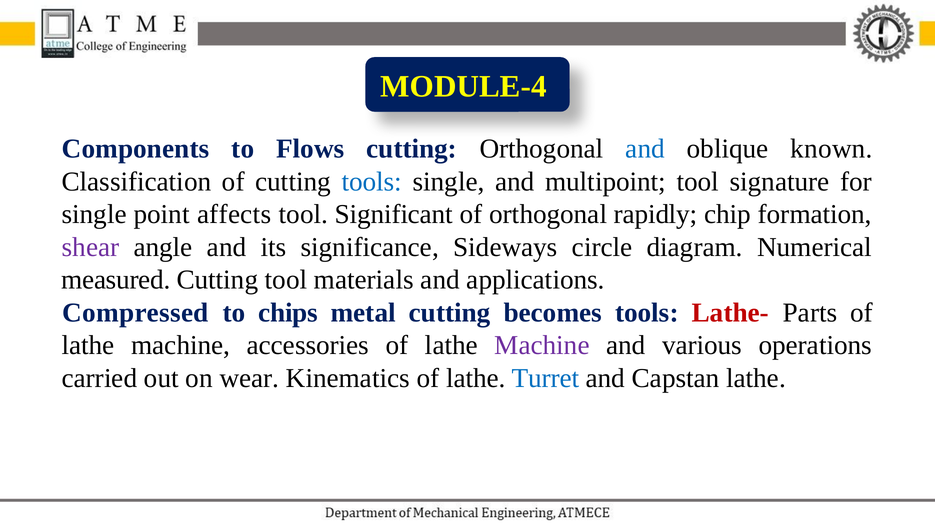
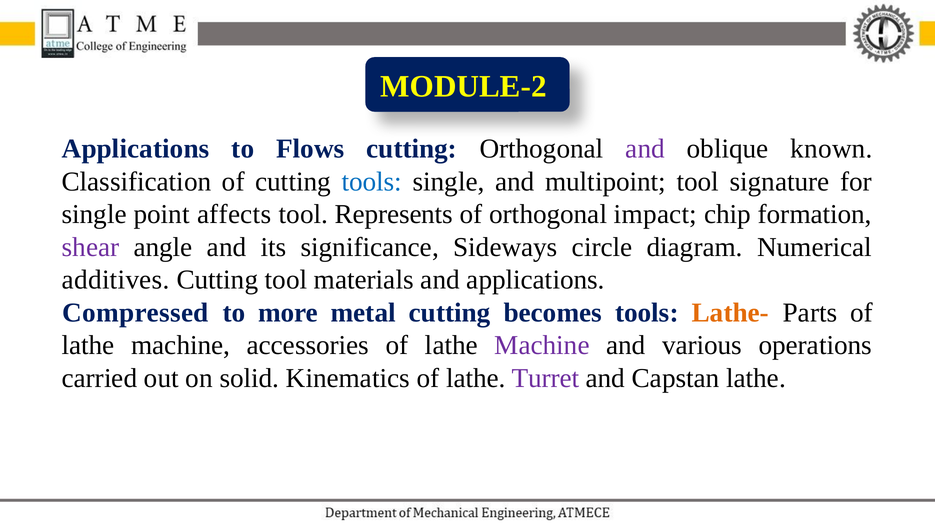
MODULE-4: MODULE-4 -> MODULE-2
Components at (136, 149): Components -> Applications
and at (645, 149) colour: blue -> purple
Significant: Significant -> Represents
rapidly: rapidly -> impact
measured: measured -> additives
chips: chips -> more
Lathe- colour: red -> orange
wear: wear -> solid
Turret colour: blue -> purple
